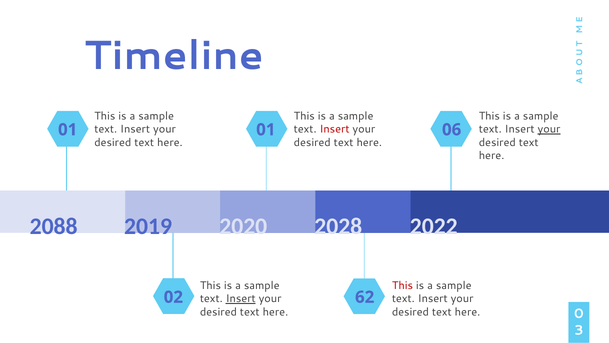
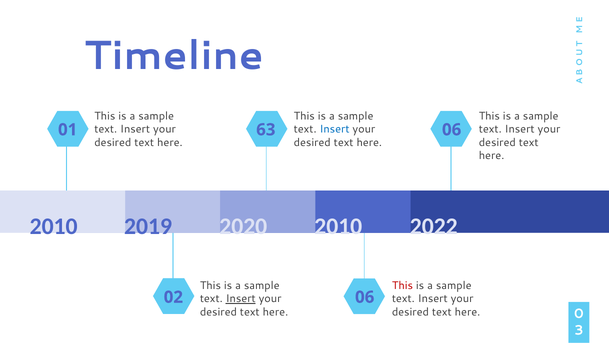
Insert at (335, 129) colour: red -> blue
your at (549, 129) underline: present -> none
01 01: 01 -> 63
2088 at (54, 226): 2088 -> 2010
2020 2028: 2028 -> 2010
02 62: 62 -> 06
